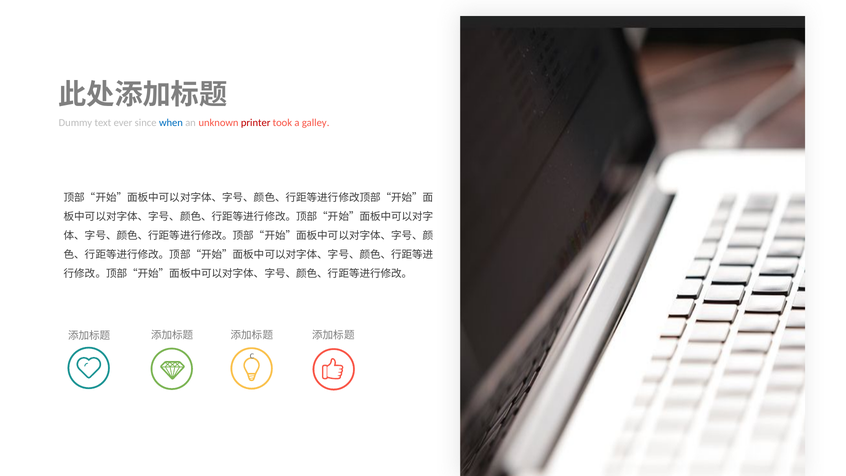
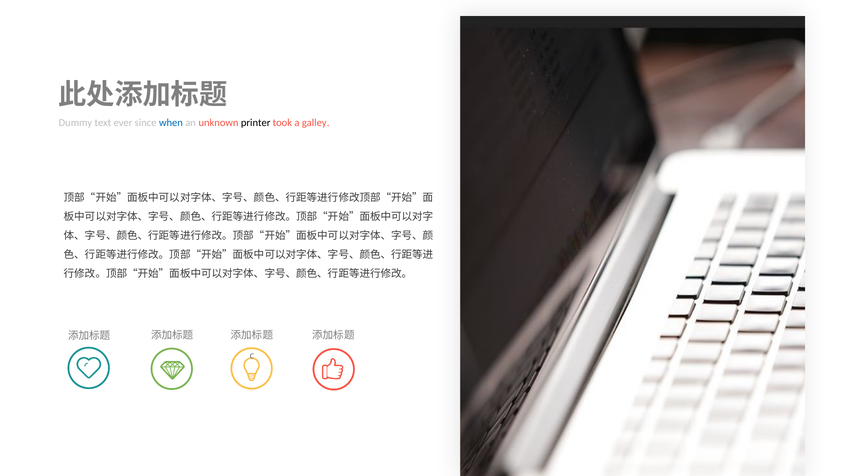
printer colour: red -> black
